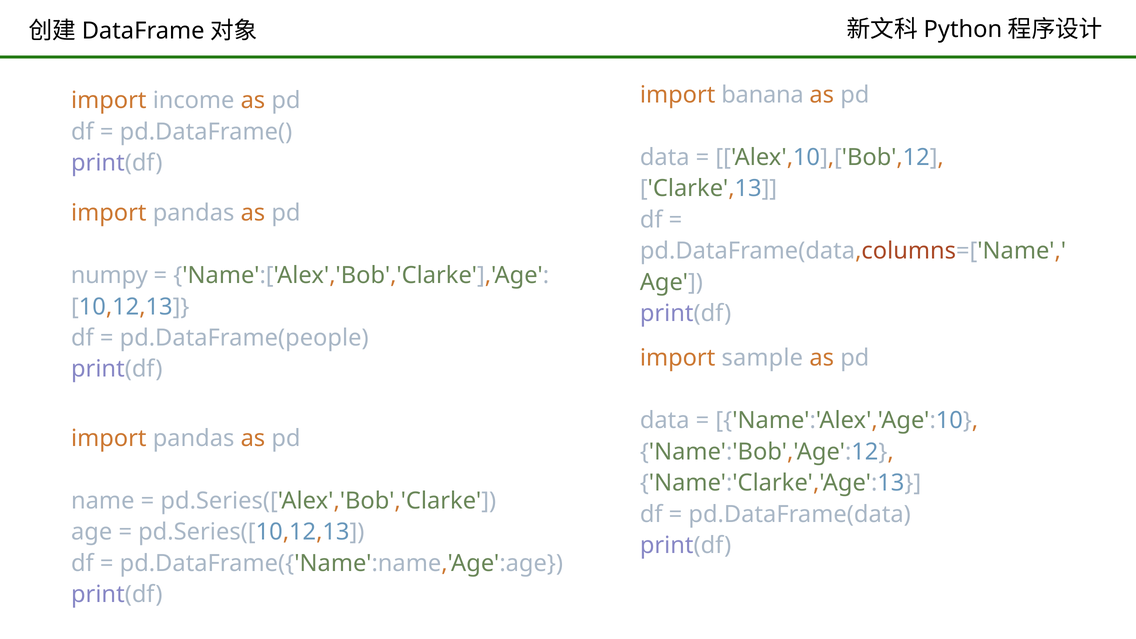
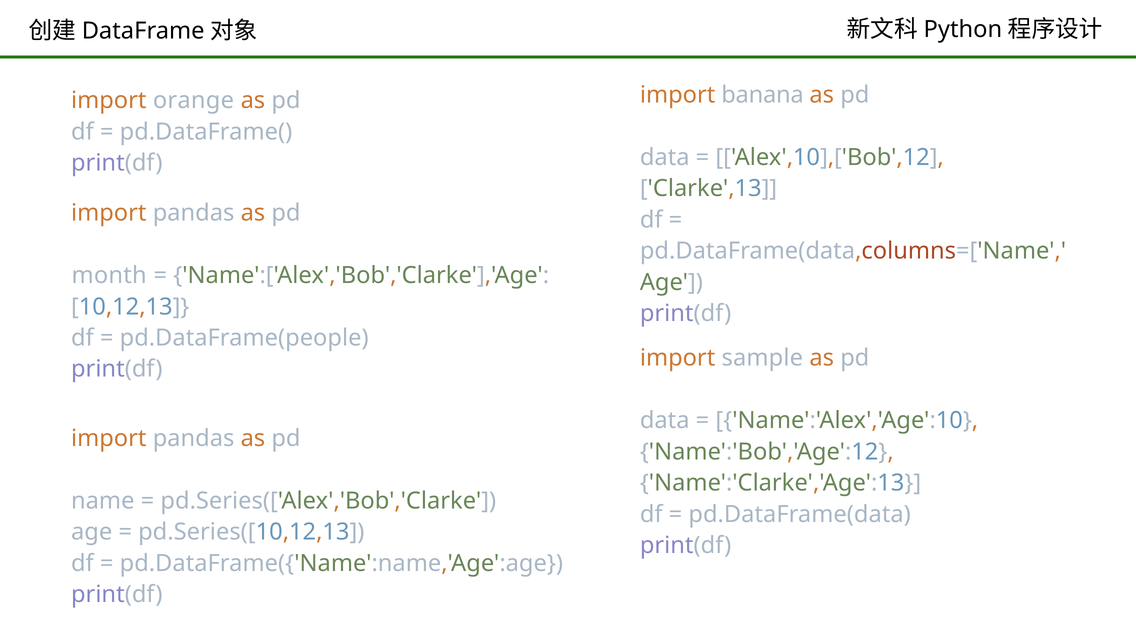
income: income -> orange
numpy: numpy -> month
